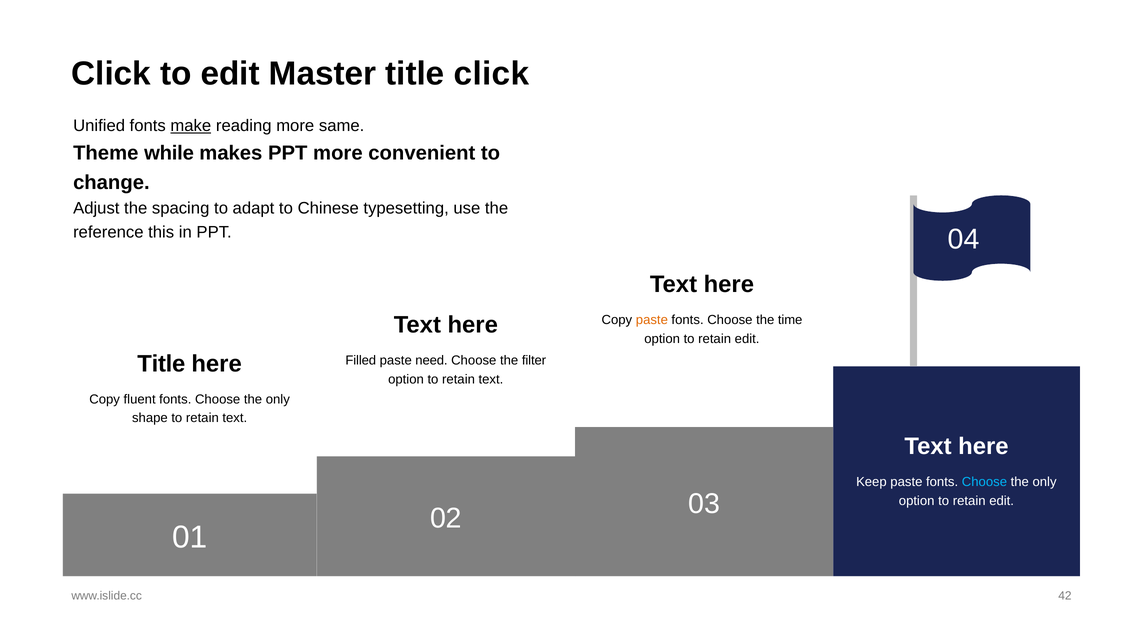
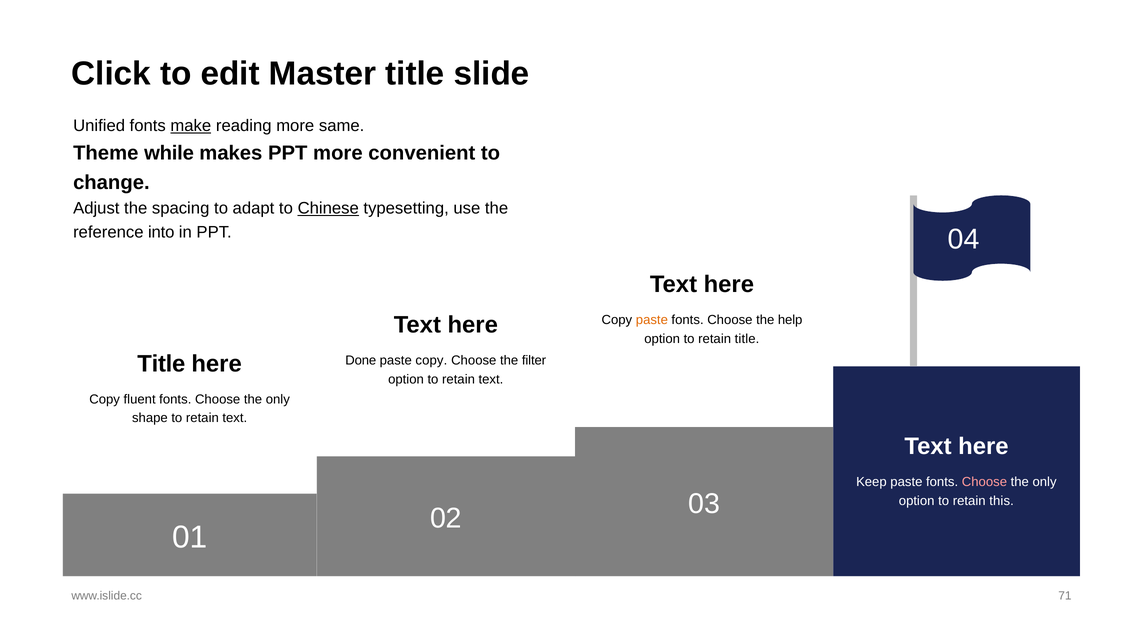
title click: click -> slide
Chinese underline: none -> present
this: this -> into
time: time -> help
edit at (747, 339): edit -> title
Filled: Filled -> Done
paste need: need -> copy
Choose at (984, 482) colour: light blue -> pink
edit at (1002, 501): edit -> this
42: 42 -> 71
